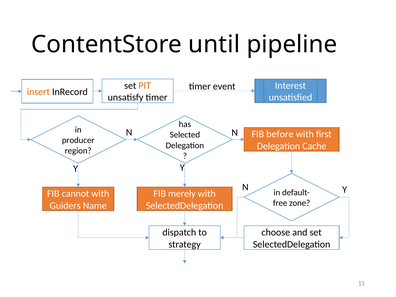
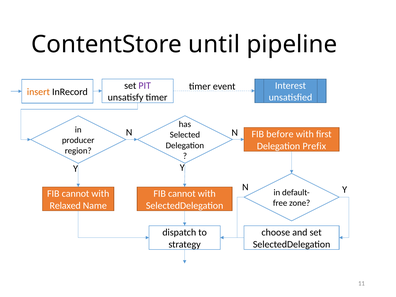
PIT colour: orange -> purple
Cache: Cache -> Prefix
merely at (182, 194): merely -> cannot
Guiders: Guiders -> Relaxed
